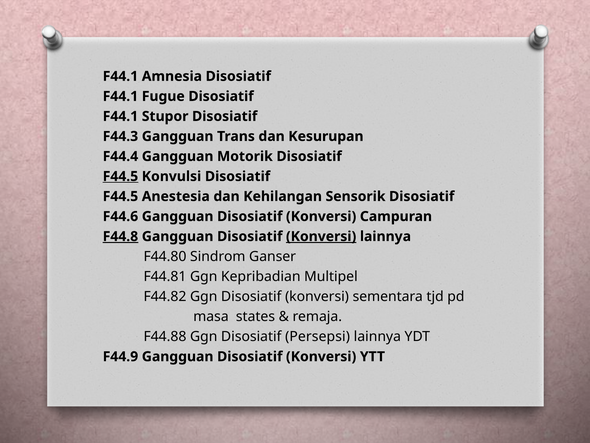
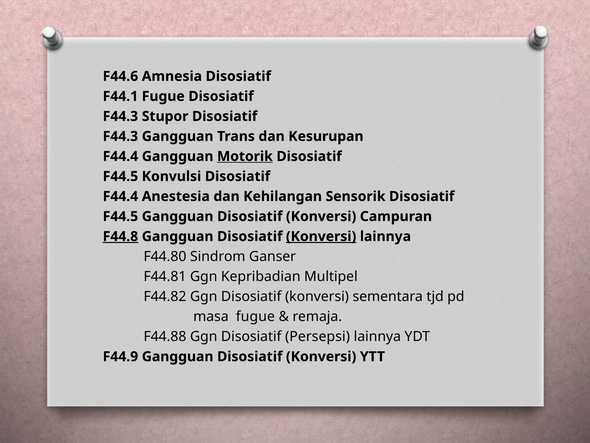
F44.1 at (120, 76): F44.1 -> F44.6
F44.1 at (120, 116): F44.1 -> F44.3
Motorik underline: none -> present
F44.5 at (120, 176) underline: present -> none
F44.5 at (120, 196): F44.5 -> F44.4
F44.6 at (120, 216): F44.6 -> F44.5
masa states: states -> fugue
